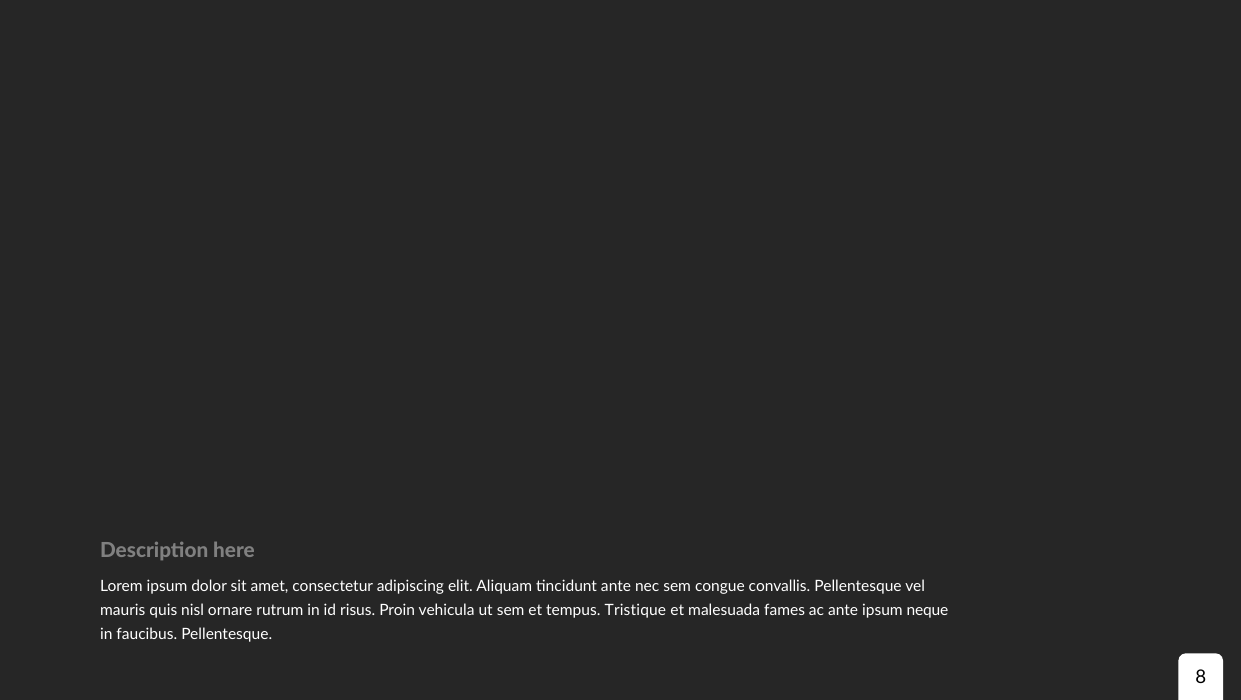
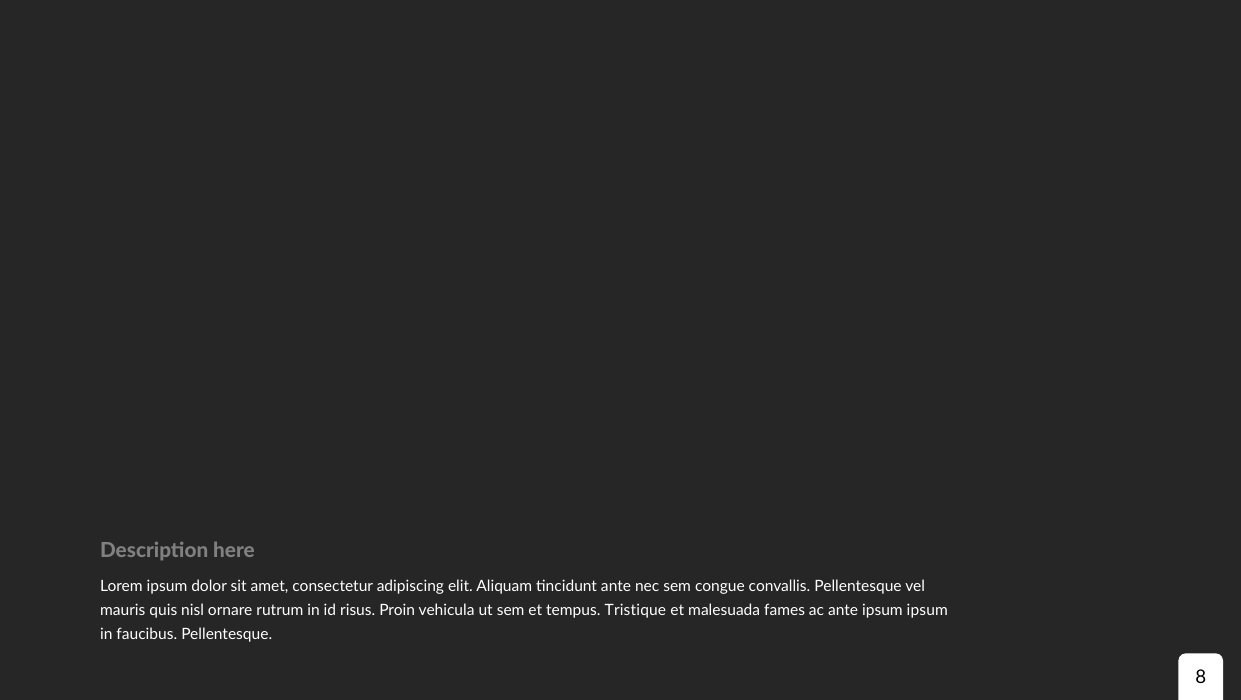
ipsum neque: neque -> ipsum
